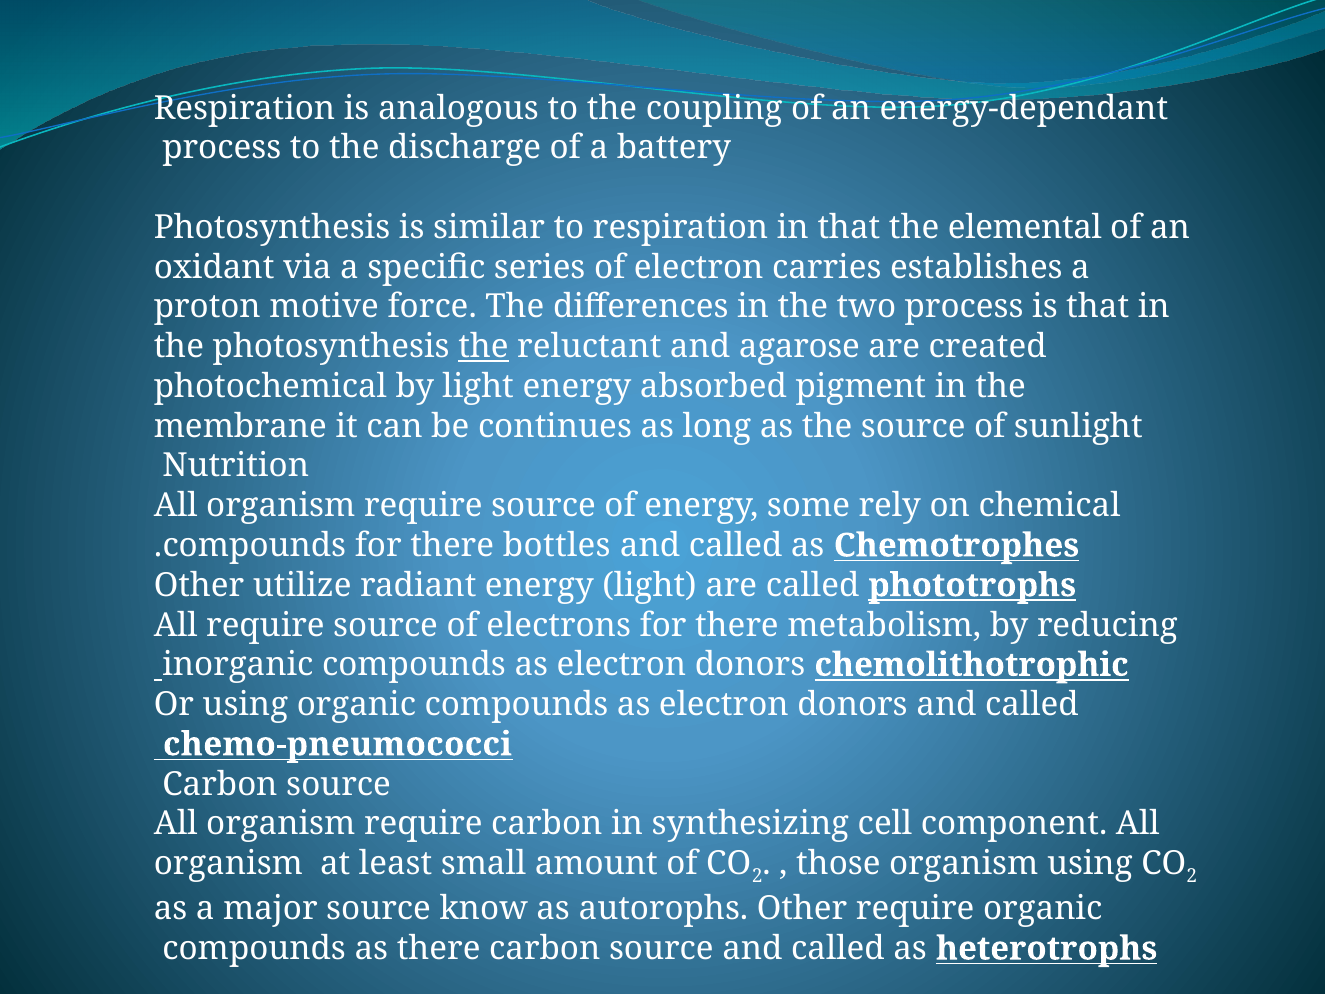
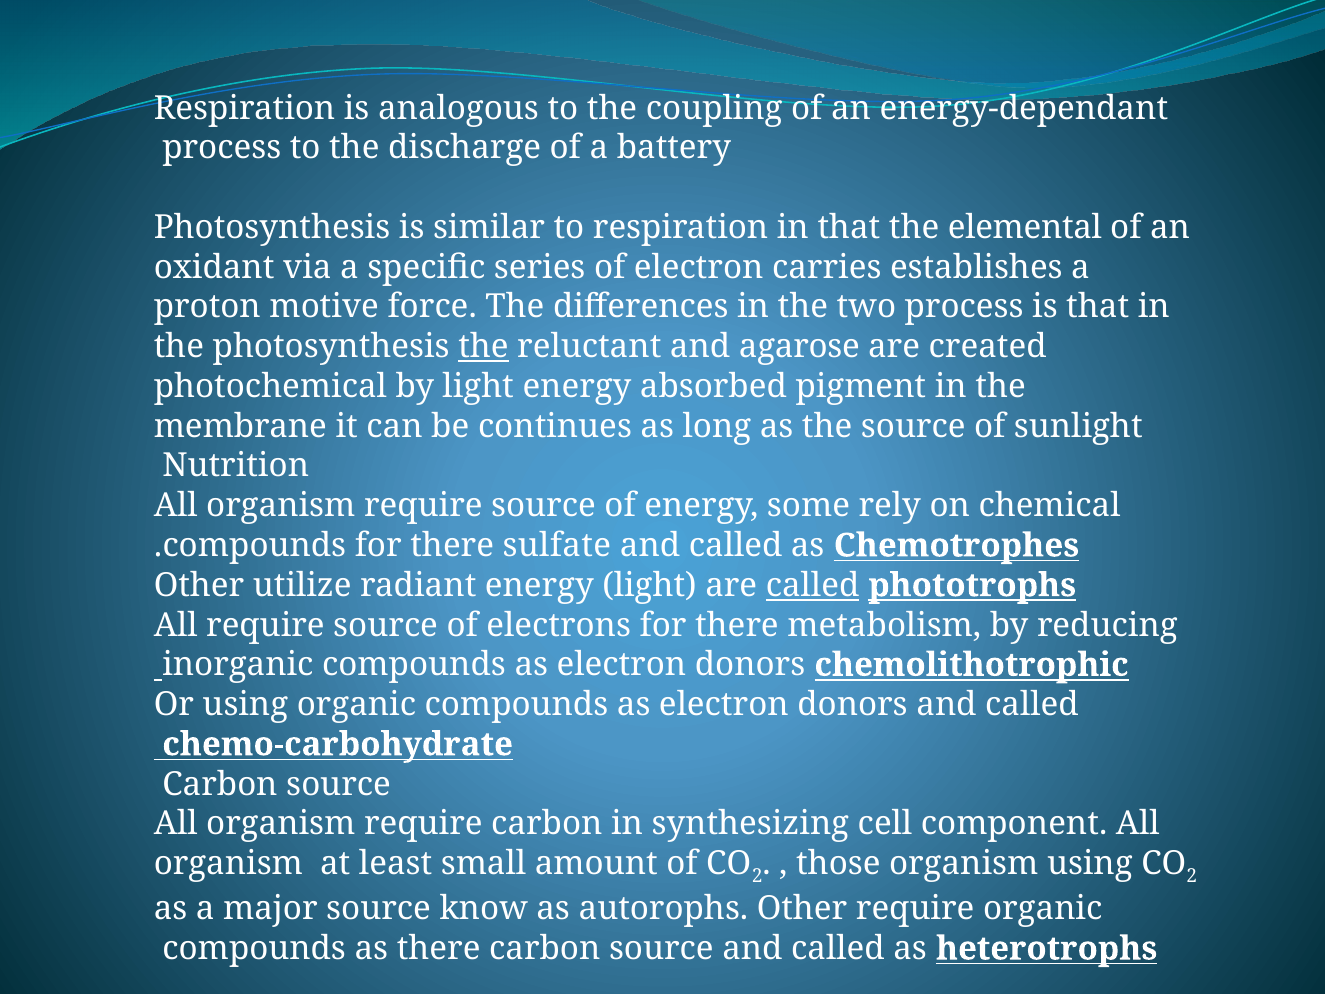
bottles: bottles -> sulfate
called at (813, 585) underline: none -> present
chemo-pneumococci: chemo-pneumococci -> chemo-carbohydrate
